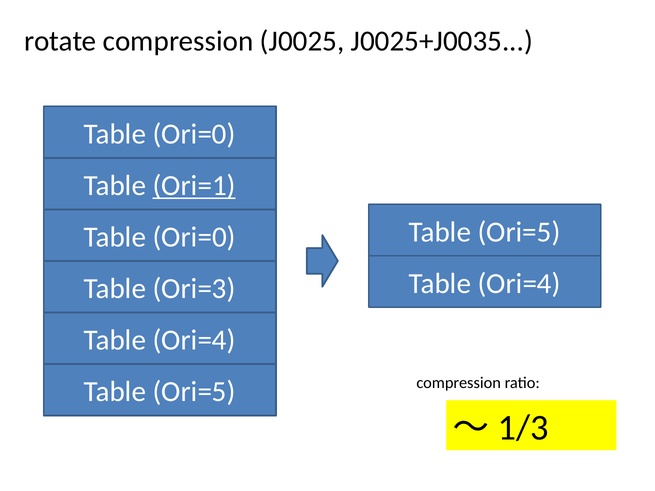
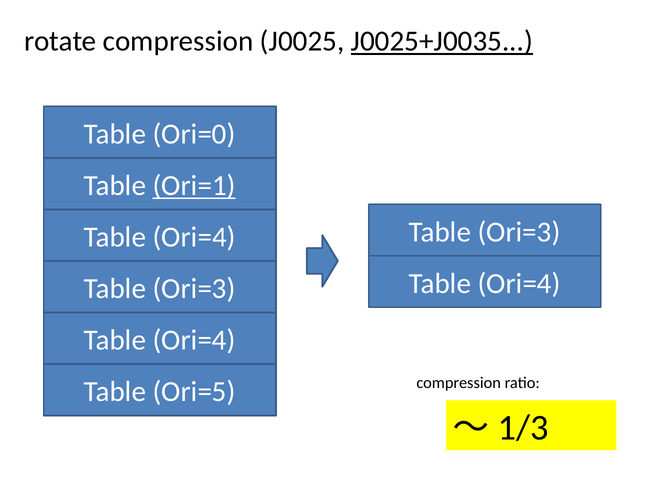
J0025+J0035 underline: none -> present
Ori=5 at (519, 232): Ori=5 -> Ori=3
Ori=0 at (194, 237): Ori=0 -> Ori=4
